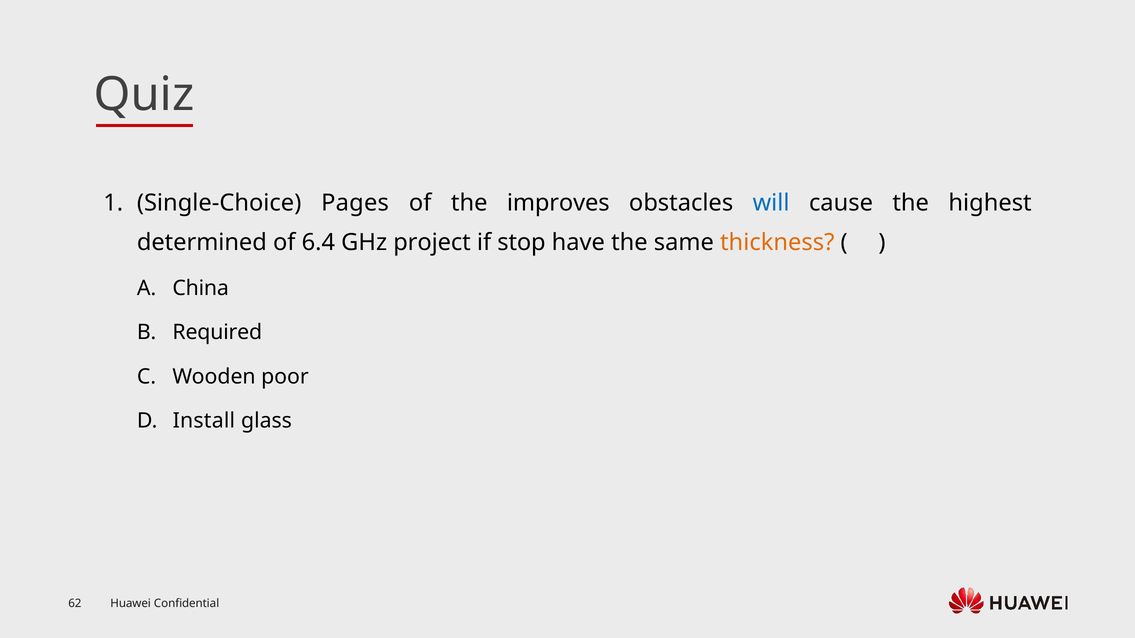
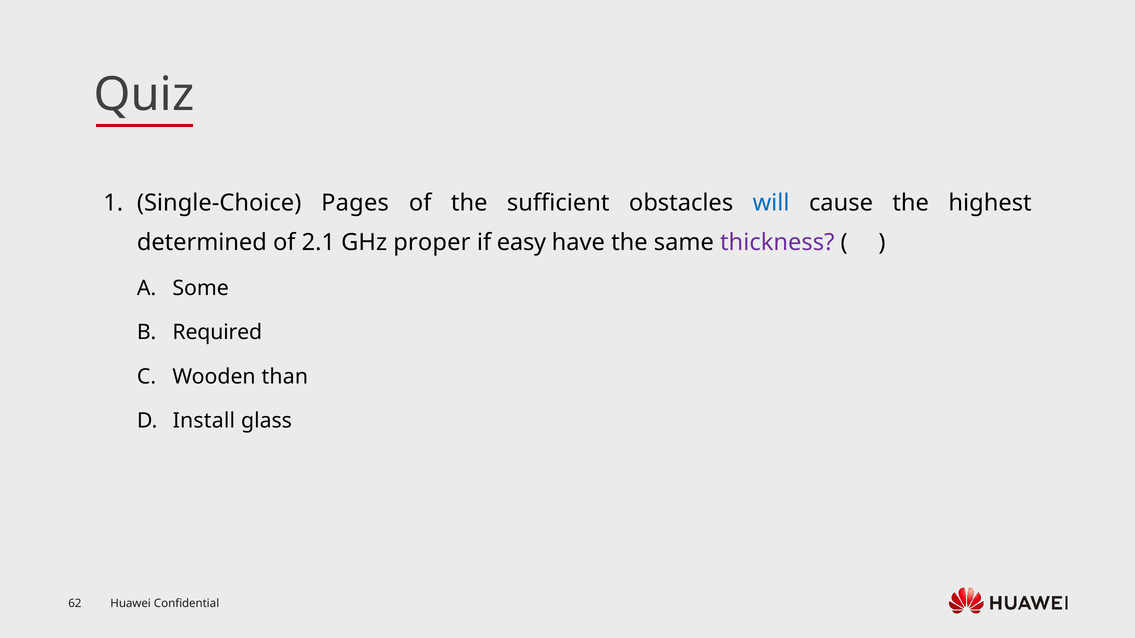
improves: improves -> sufficient
6.4: 6.4 -> 2.1
project: project -> proper
stop: stop -> easy
thickness colour: orange -> purple
China: China -> Some
poor: poor -> than
